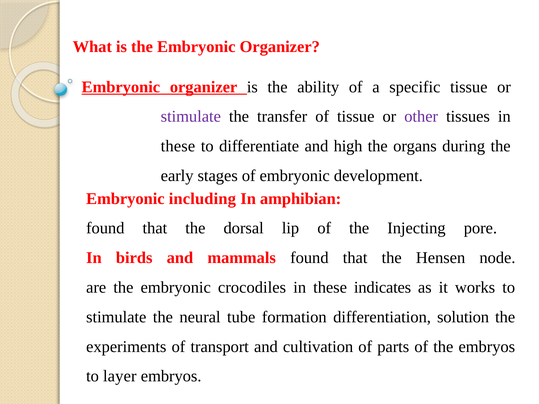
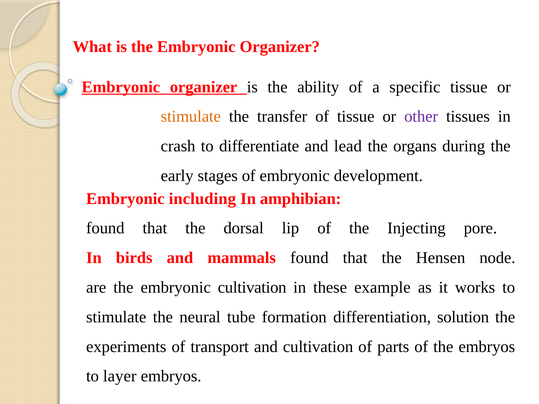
stimulate at (191, 117) colour: purple -> orange
these at (178, 146): these -> crash
high: high -> lead
embryonic crocodiles: crocodiles -> cultivation
indicates: indicates -> example
